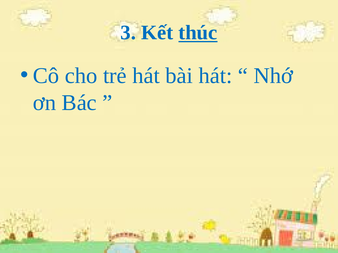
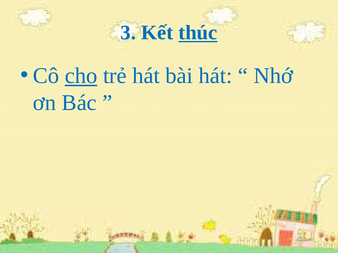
cho underline: none -> present
